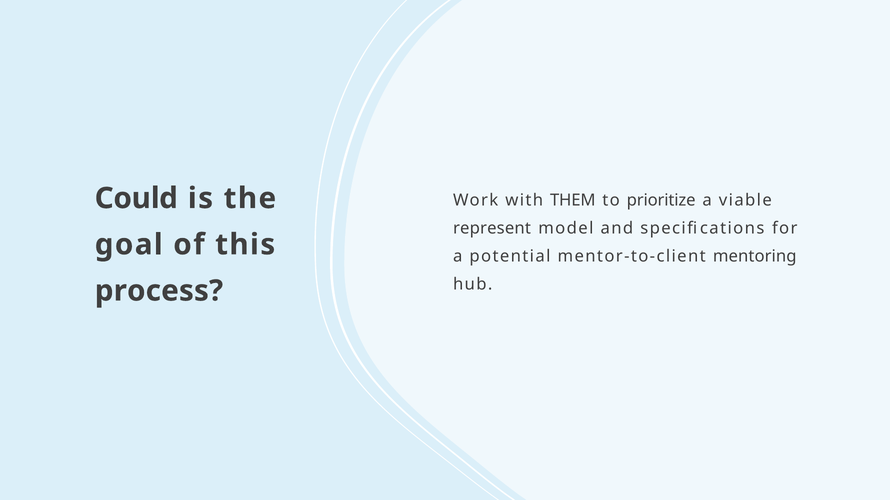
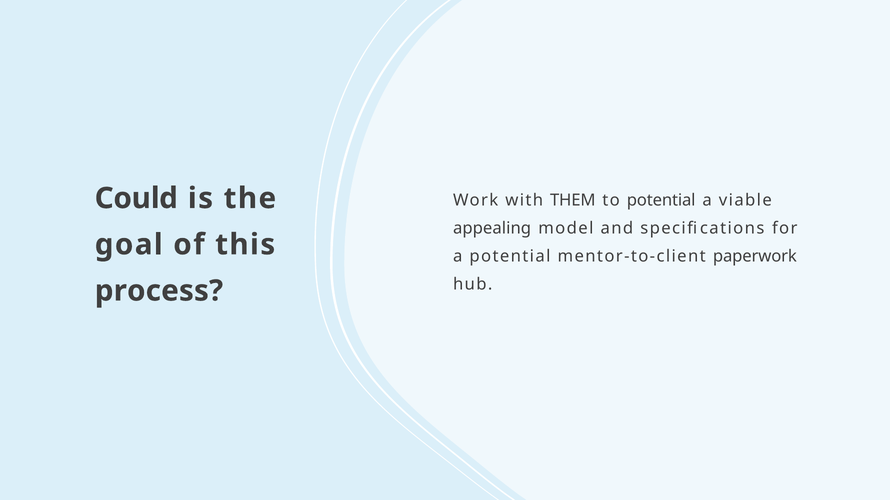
to prioritize: prioritize -> potential
represent: represent -> appealing
mentoring: mentoring -> paperwork
